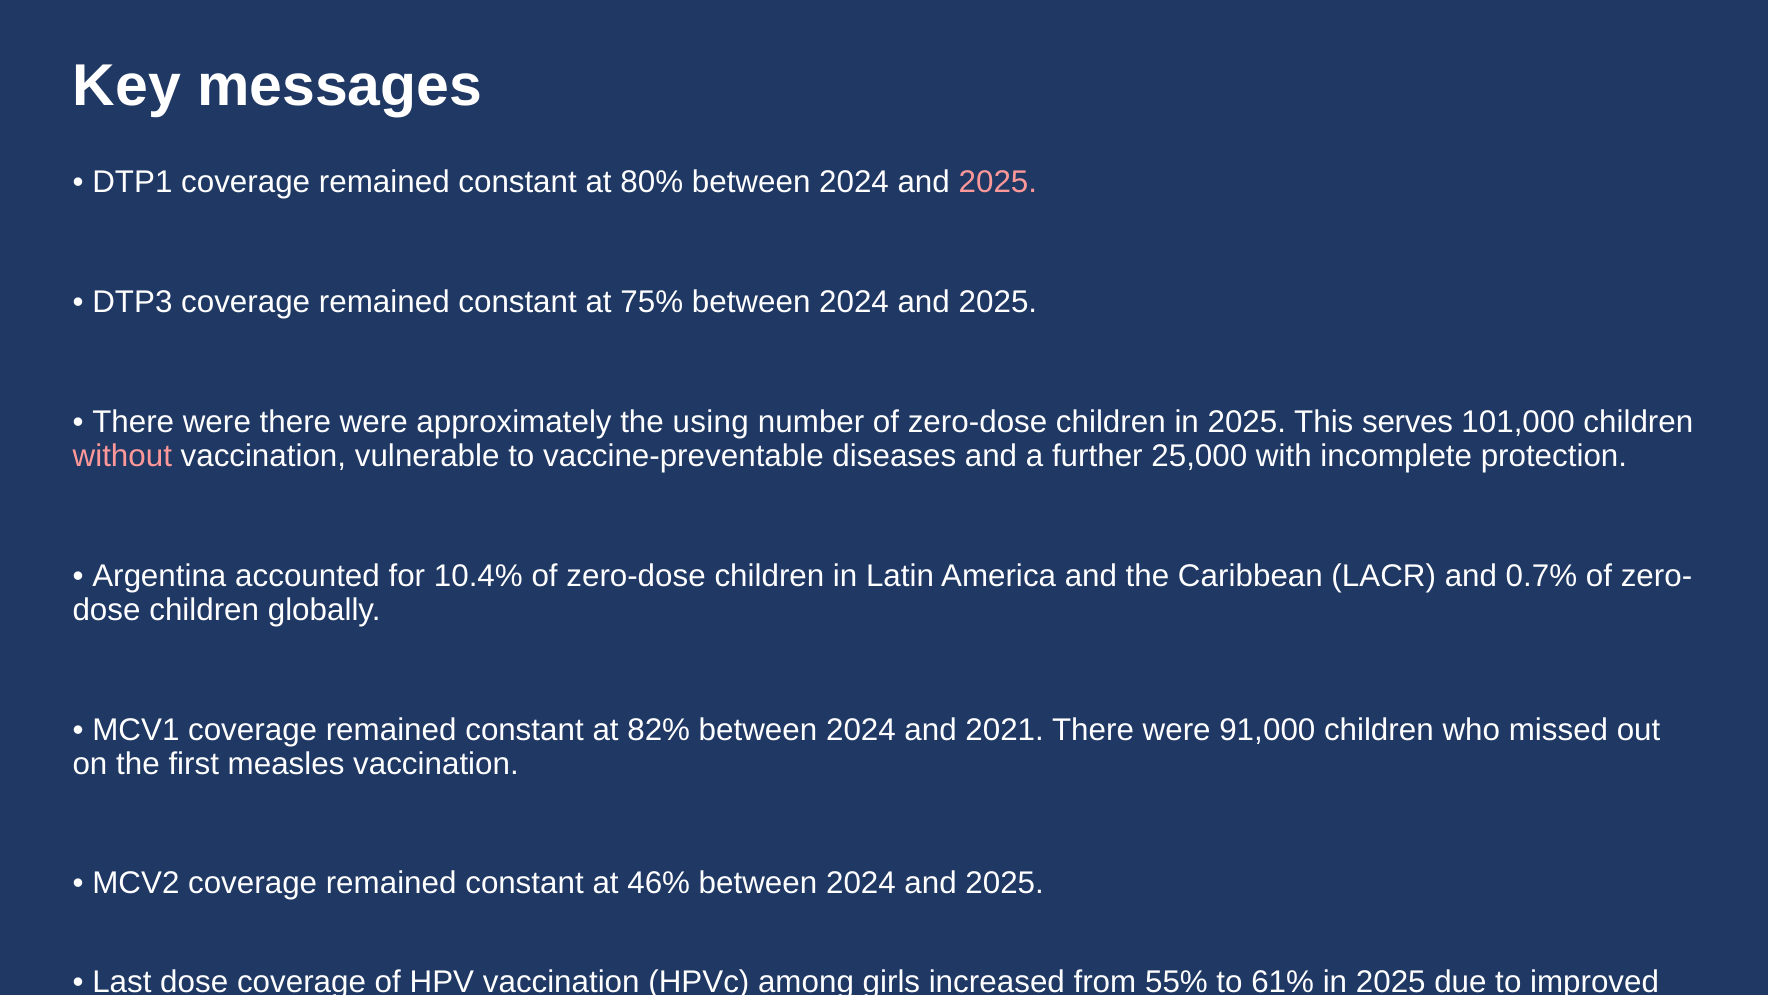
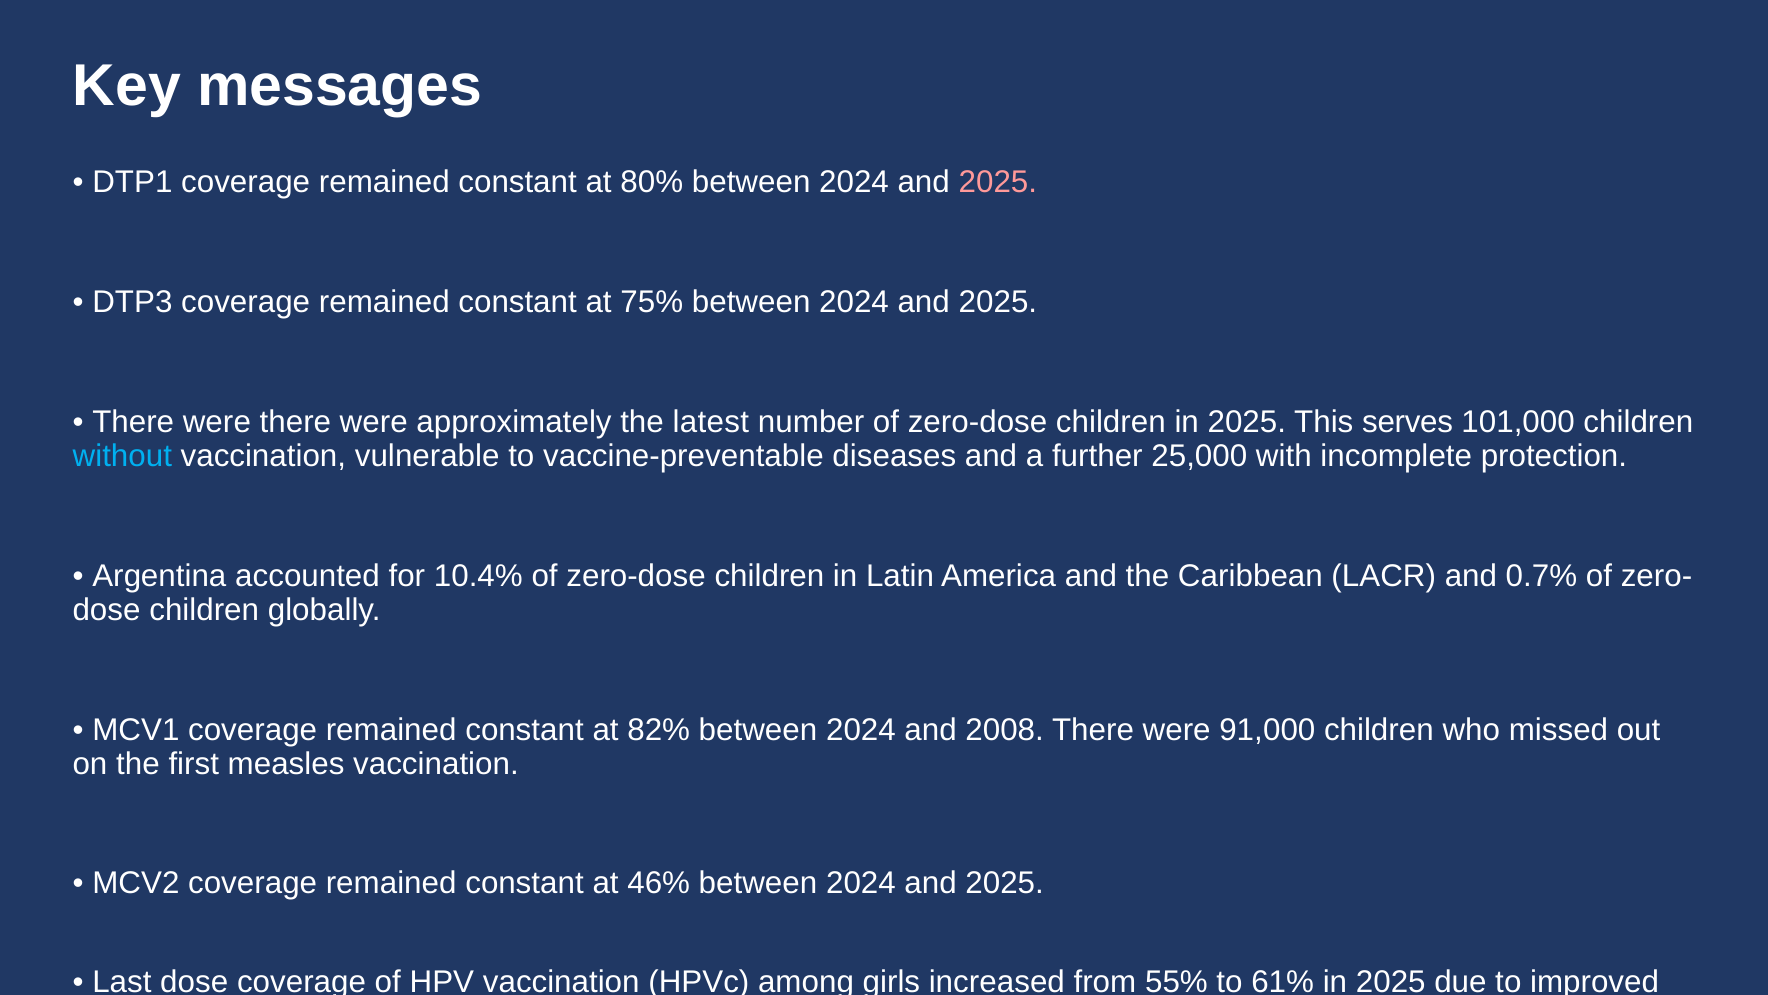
using: using -> latest
without colour: pink -> light blue
2021: 2021 -> 2008
